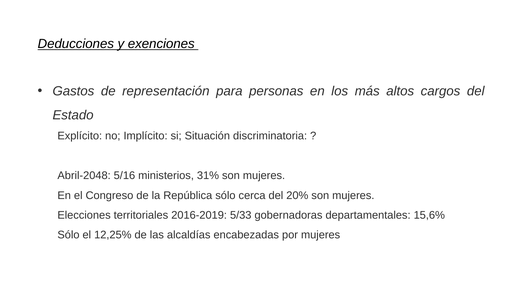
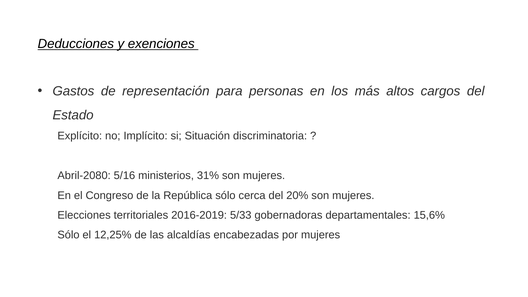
Abril-2048: Abril-2048 -> Abril-2080
